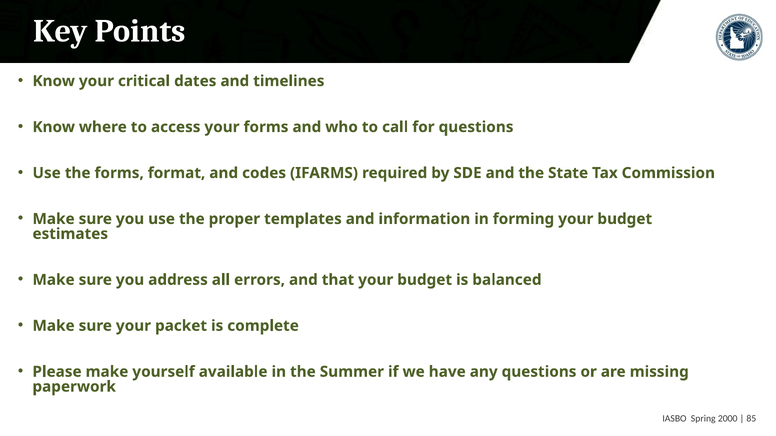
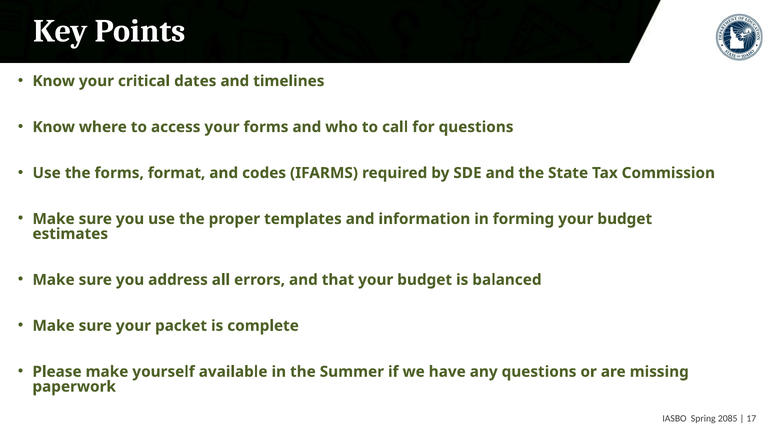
2000: 2000 -> 2085
85: 85 -> 17
